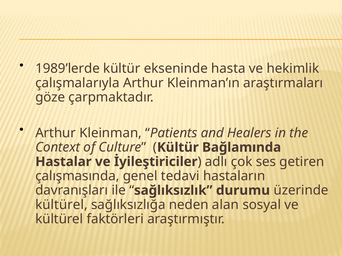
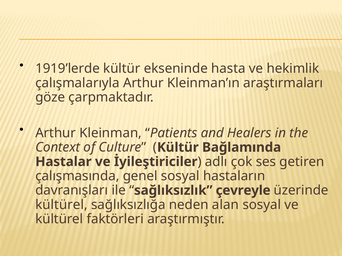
1989’lerde: 1989’lerde -> 1919’lerde
genel tedavi: tedavi -> sosyal
durumu: durumu -> çevreyle
